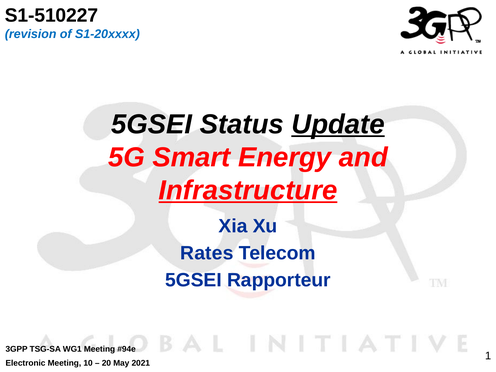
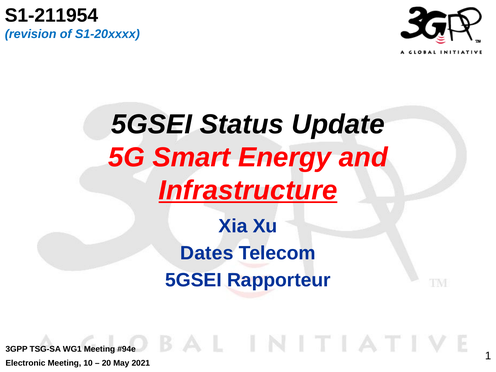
S1-510227: S1-510227 -> S1-211954
Update underline: present -> none
Rates: Rates -> Dates
